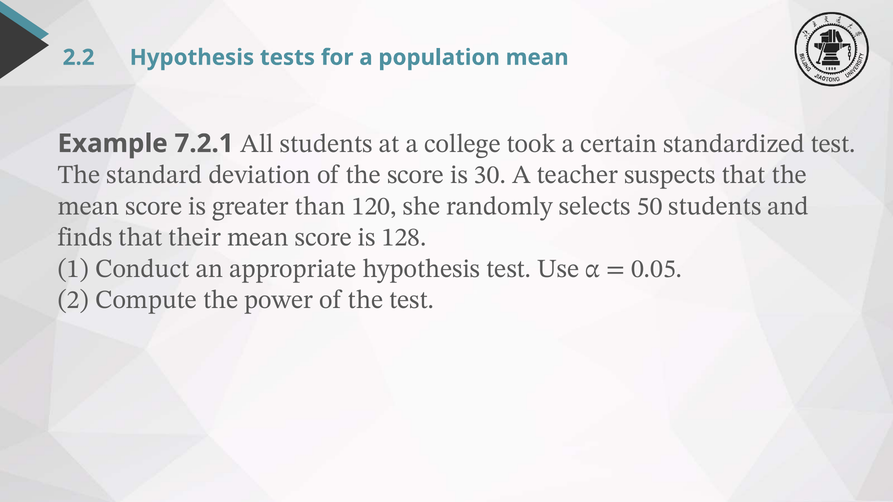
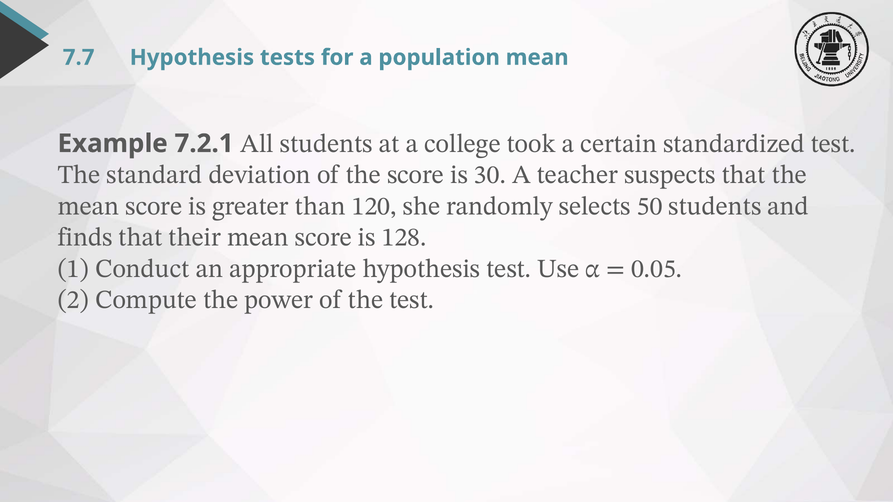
2.2: 2.2 -> 7.7
